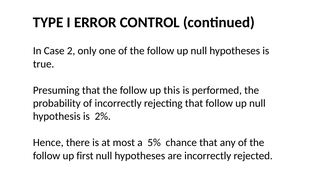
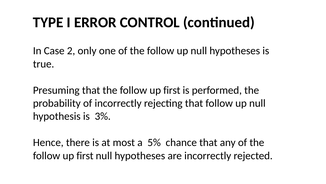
this at (172, 90): this -> first
2%: 2% -> 3%
